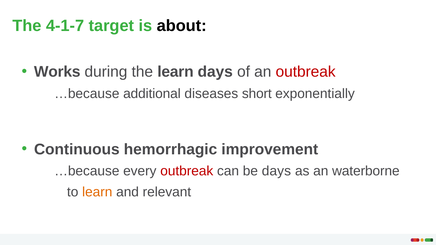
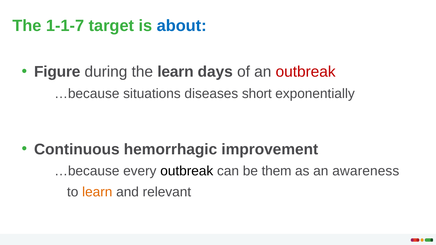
4-1-7: 4-1-7 -> 1-1-7
about colour: black -> blue
Works: Works -> Figure
additional: additional -> situations
outbreak at (187, 171) colour: red -> black
be days: days -> them
waterborne: waterborne -> awareness
